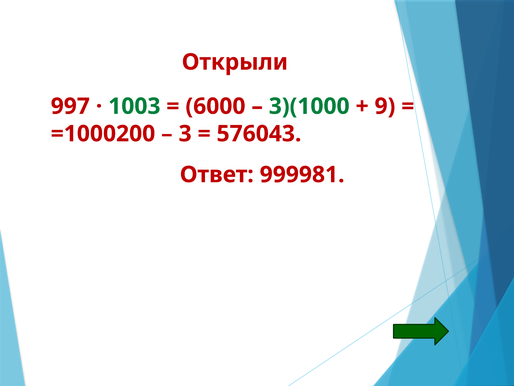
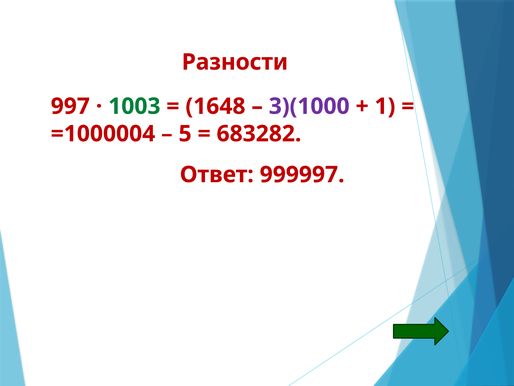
Открыли: Открыли -> Разности
6000: 6000 -> 1648
3)(1000 colour: green -> purple
9: 9 -> 1
=1000200: =1000200 -> =1000004
3: 3 -> 5
576043: 576043 -> 683282
999981: 999981 -> 999997
